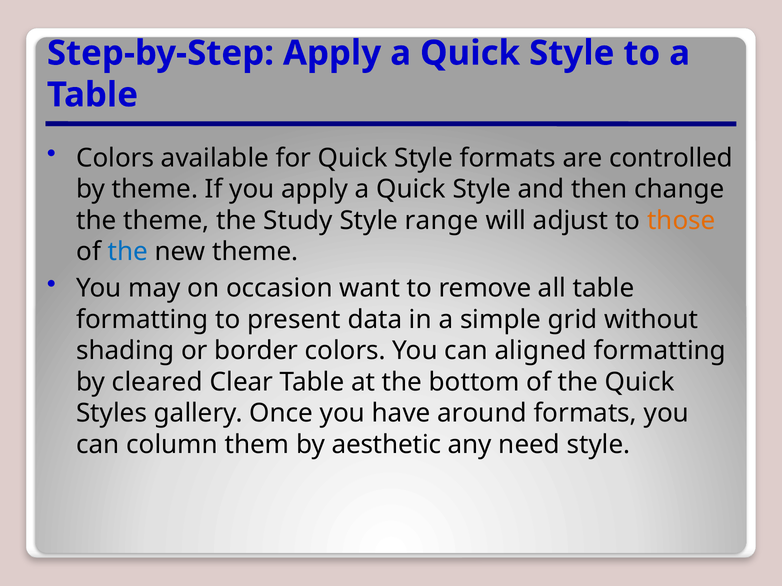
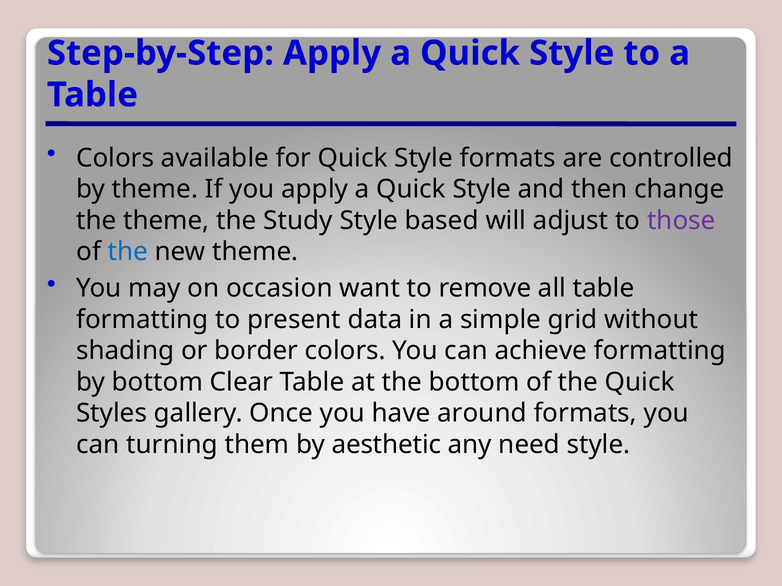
range: range -> based
those colour: orange -> purple
aligned: aligned -> achieve
by cleared: cleared -> bottom
column: column -> turning
